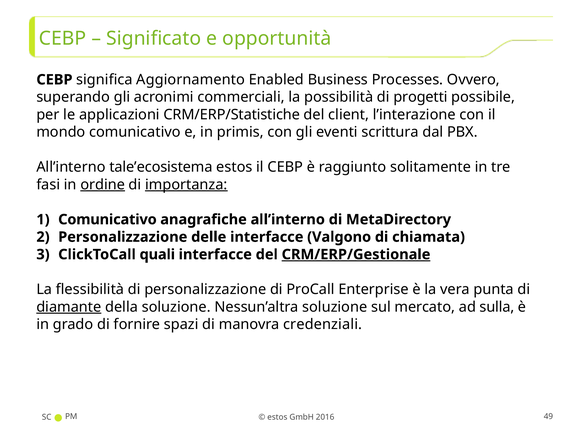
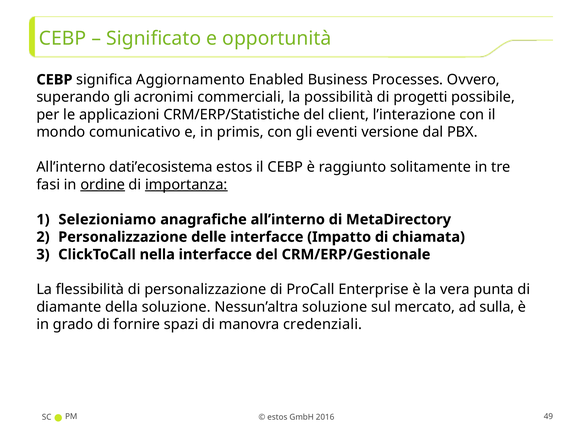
scrittura: scrittura -> versione
tale’ecosistema: tale’ecosistema -> dati’ecosistema
Comunicativo at (107, 219): Comunicativo -> Selezioniamo
Valgono: Valgono -> Impatto
quali: quali -> nella
CRM/ERP/Gestionale underline: present -> none
diamante underline: present -> none
